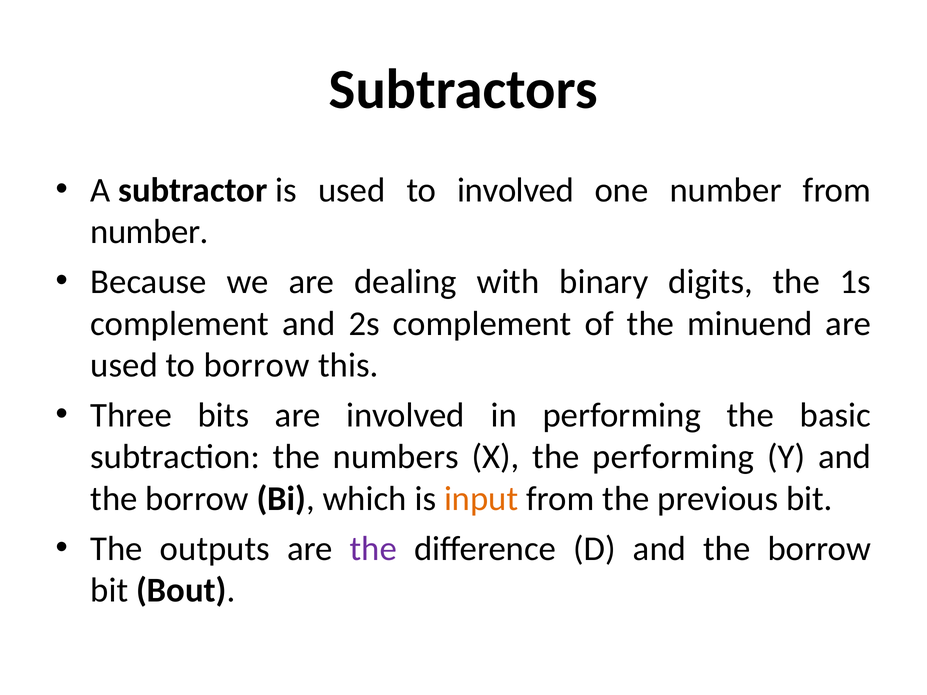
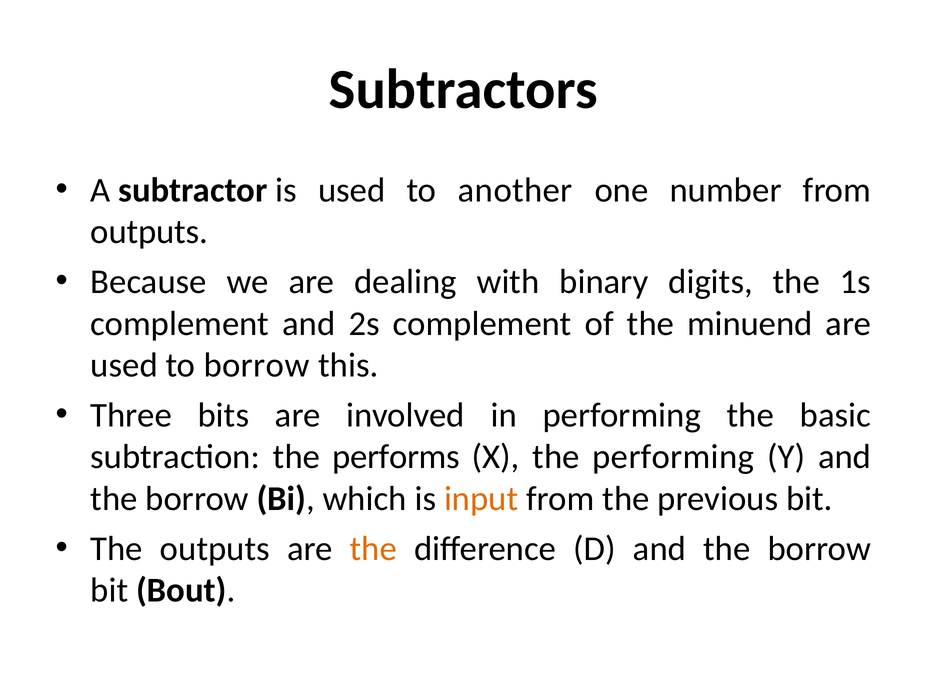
to involved: involved -> another
number at (149, 232): number -> outputs
numbers: numbers -> performs
the at (373, 549) colour: purple -> orange
